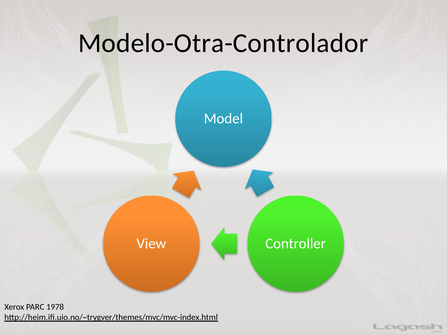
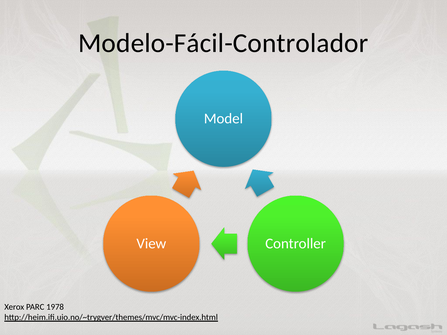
Modelo-Otra-Controlador: Modelo-Otra-Controlador -> Modelo-Fácil-Controlador
